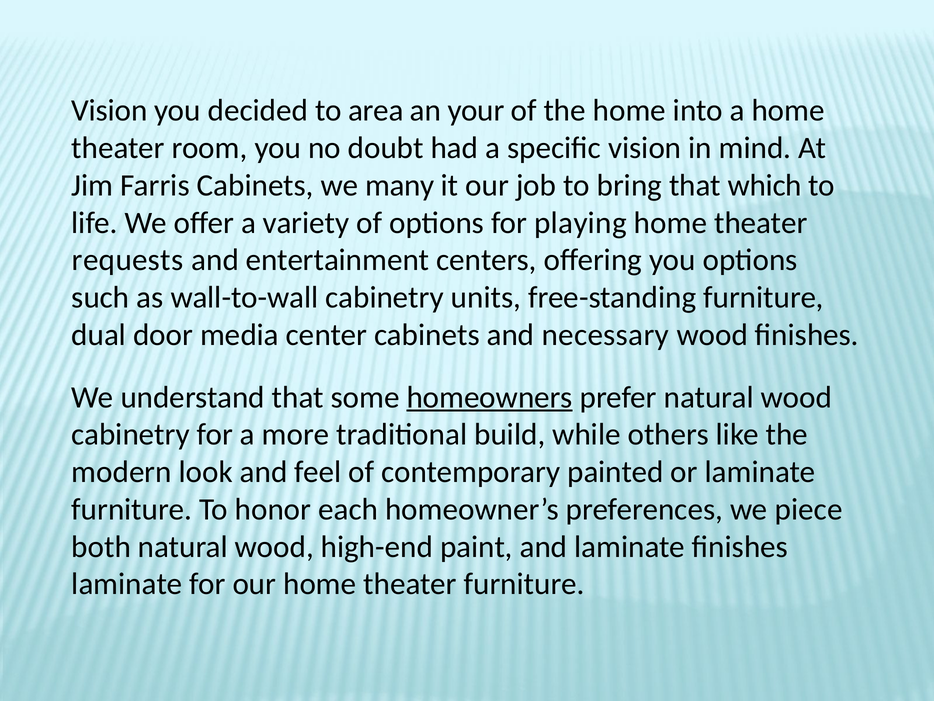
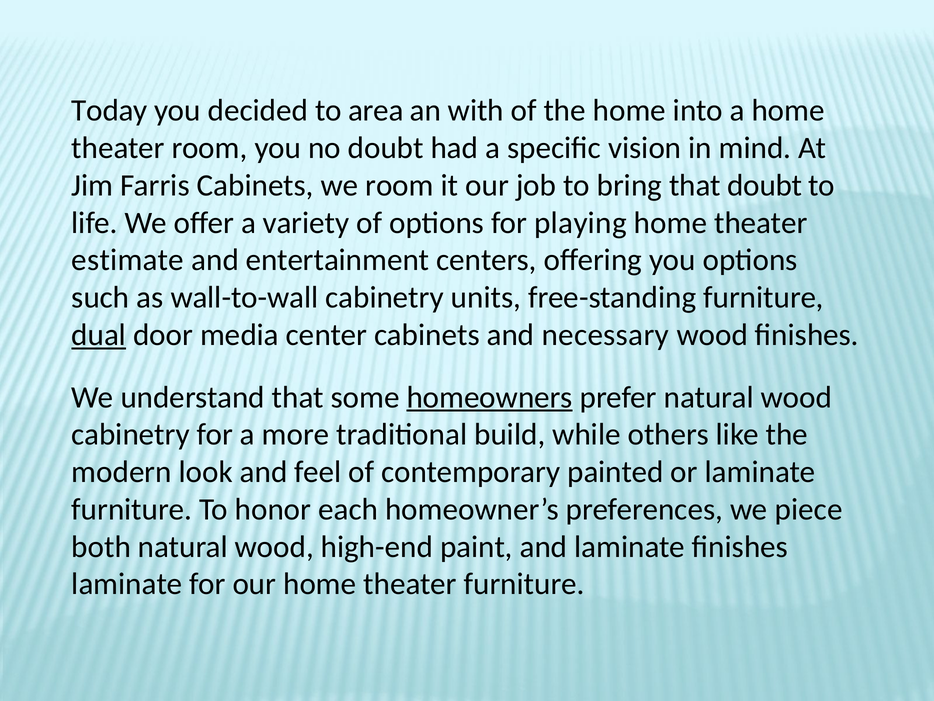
Vision at (109, 111): Vision -> Today
your: your -> with
we many: many -> room
that which: which -> doubt
requests: requests -> estimate
dual underline: none -> present
